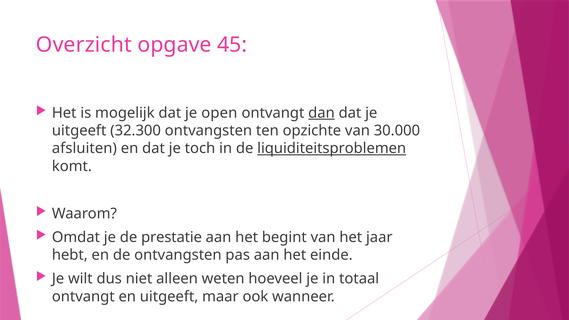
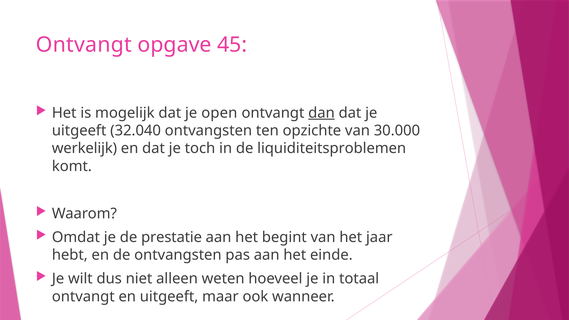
Overzicht at (84, 45): Overzicht -> Ontvangt
32.300: 32.300 -> 32.040
afsluiten: afsluiten -> werkelijk
liquiditeitsproblemen underline: present -> none
